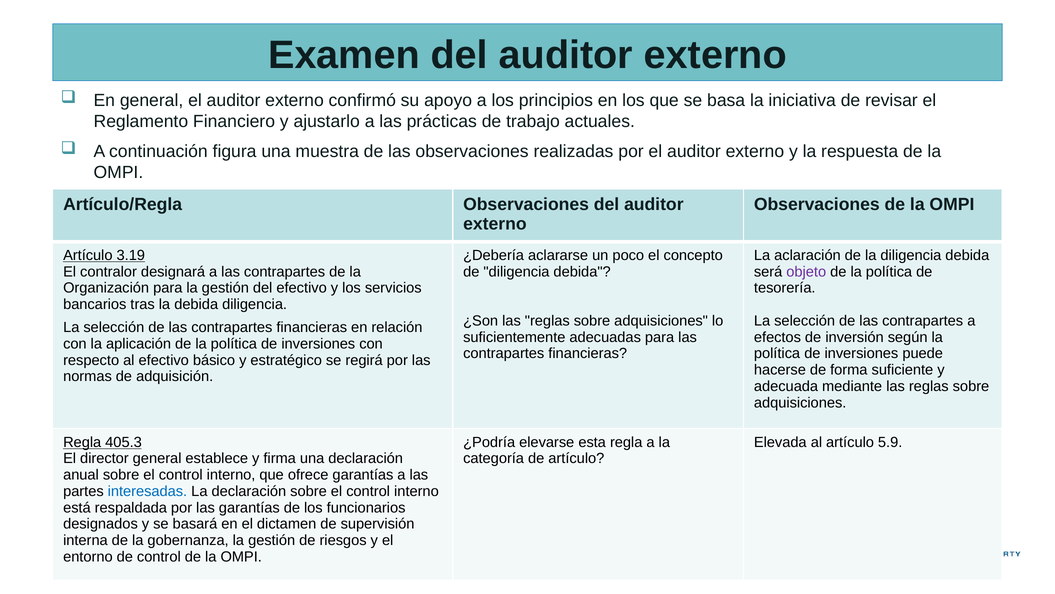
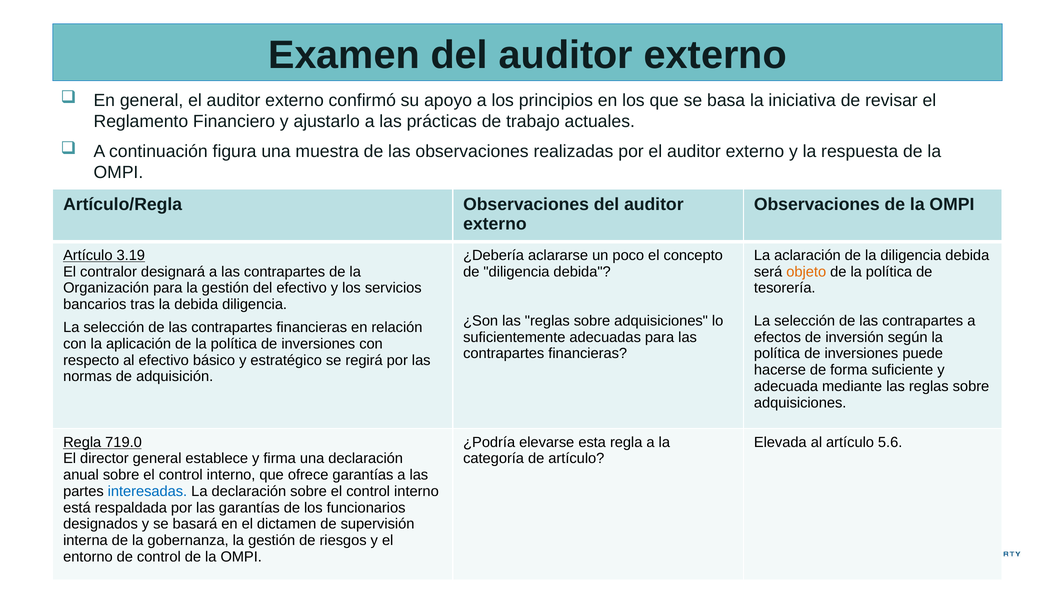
objeto colour: purple -> orange
405.3: 405.3 -> 719.0
5.9: 5.9 -> 5.6
